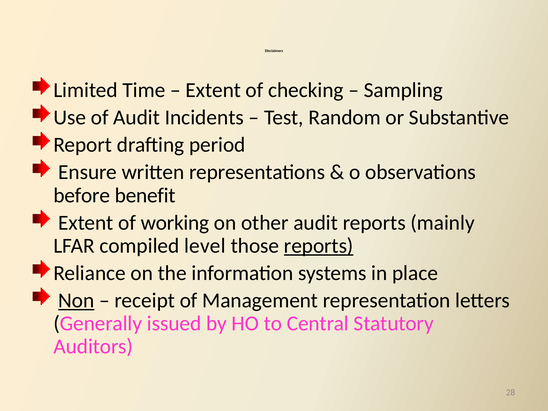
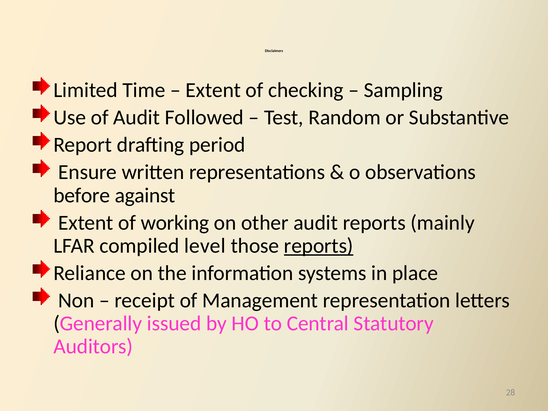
Incidents: Incidents -> Followed
benefit: benefit -> against
Non underline: present -> none
